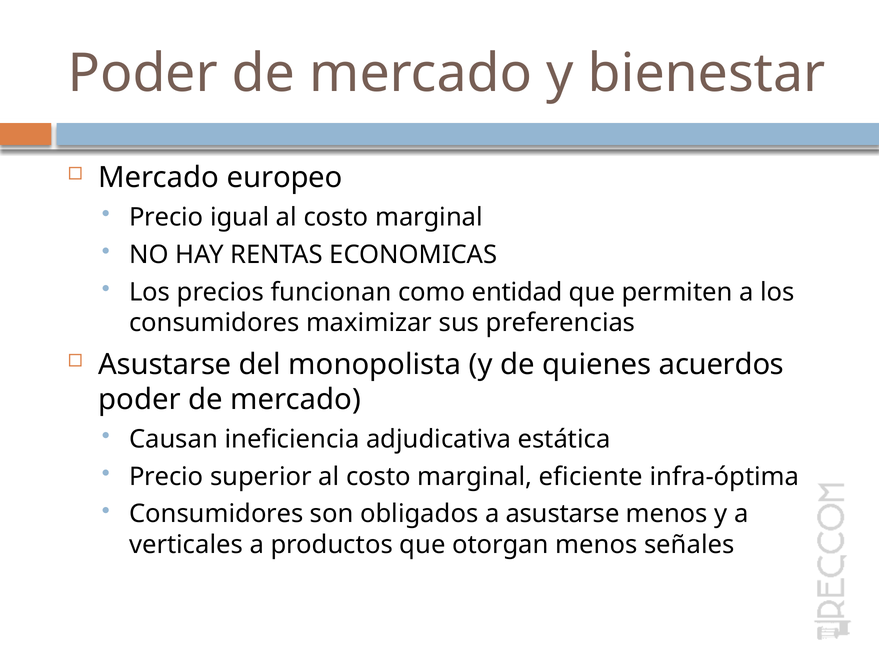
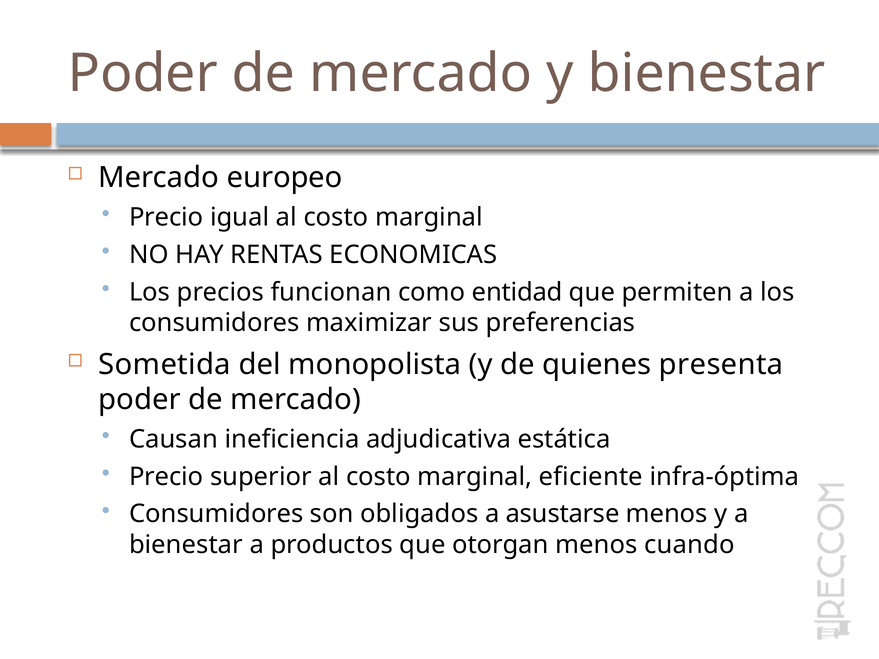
Asustarse at (165, 365): Asustarse -> Sometida
acuerdos: acuerdos -> presenta
verticales at (186, 545): verticales -> bienestar
señales: señales -> cuando
